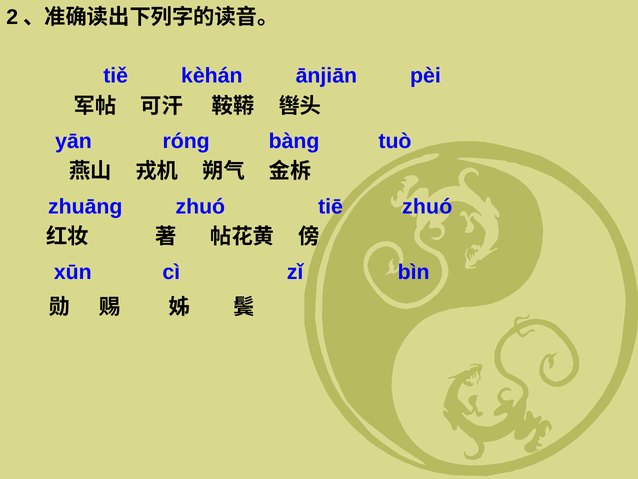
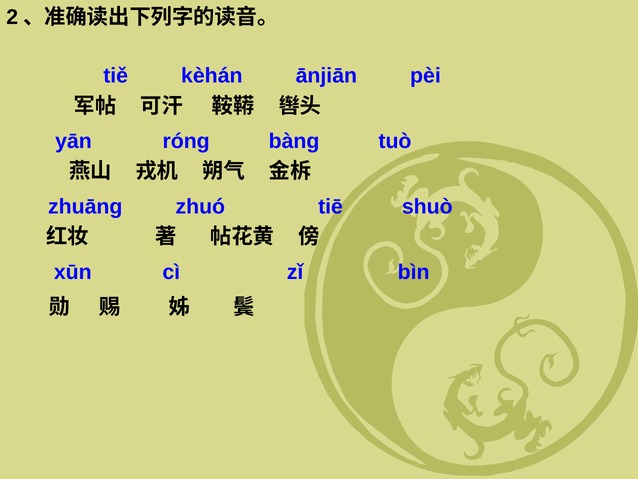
tiē zhuó: zhuó -> shuò
